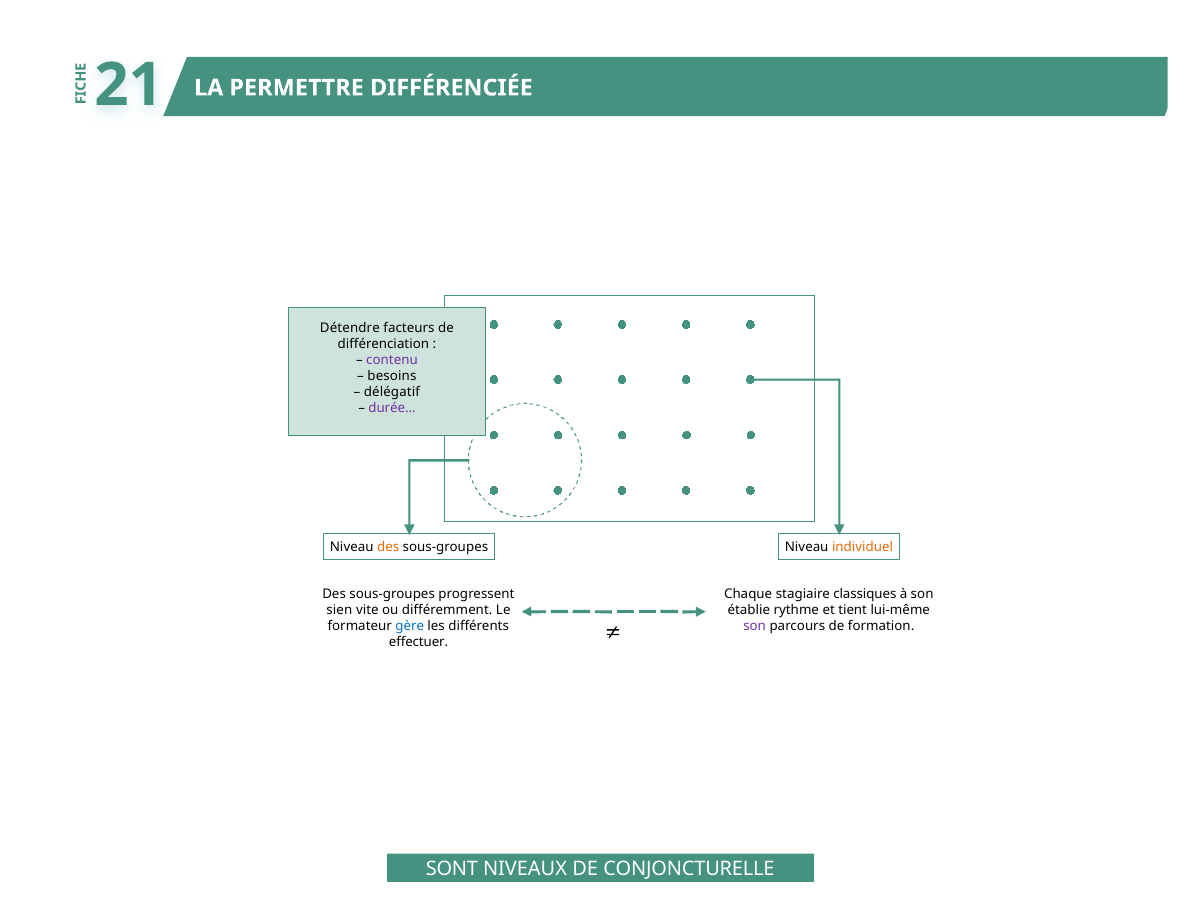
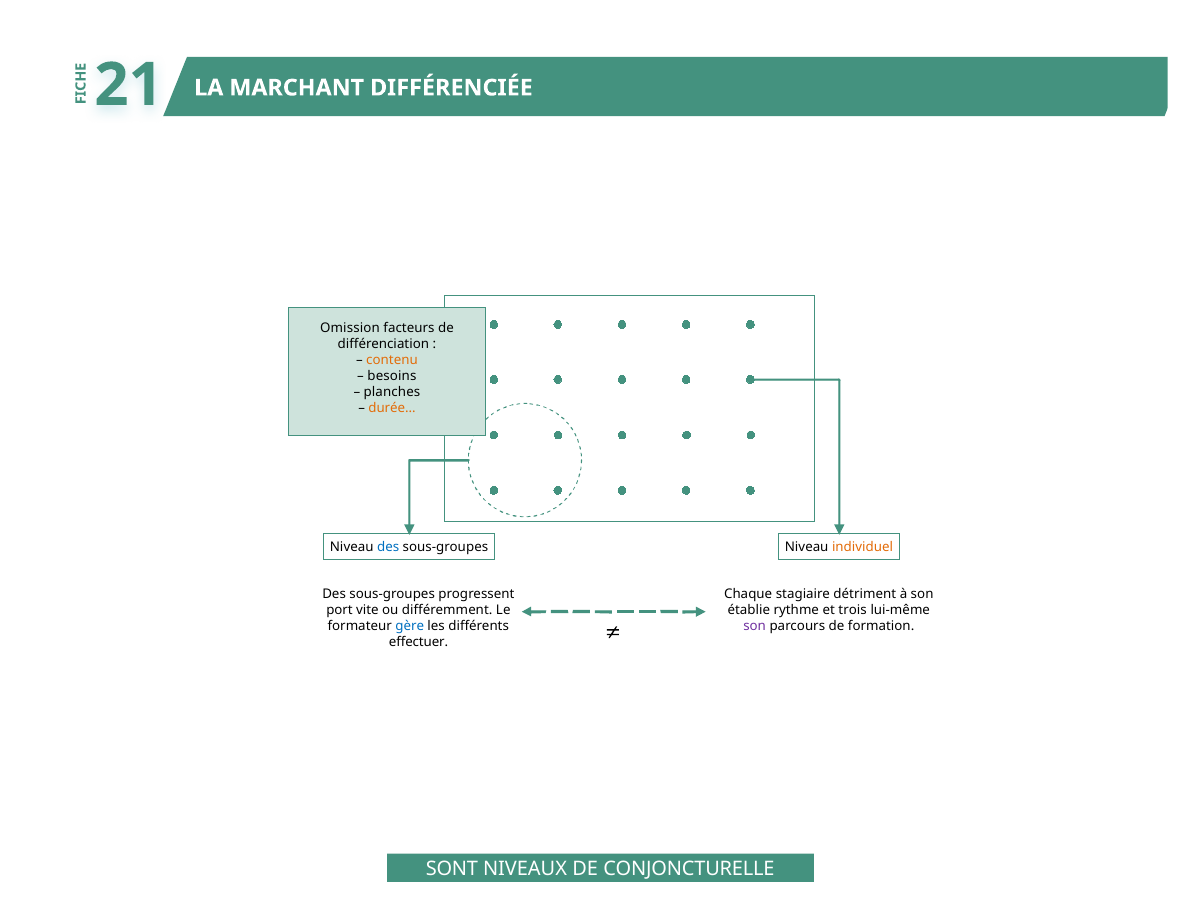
PERMETTRE: PERMETTRE -> MARCHANT
Détendre: Détendre -> Omission
contenu colour: purple -> orange
délégatif: délégatif -> planches
durée… colour: purple -> orange
des at (388, 547) colour: orange -> blue
classiques: classiques -> détriment
sien: sien -> port
tient: tient -> trois
